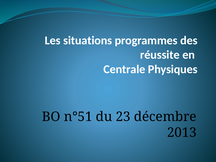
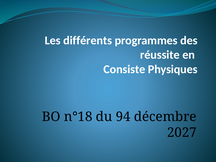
situations: situations -> différents
Centrale: Centrale -> Consiste
n°51: n°51 -> n°18
23: 23 -> 94
2013: 2013 -> 2027
